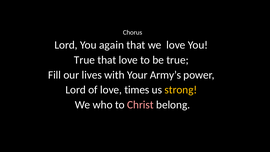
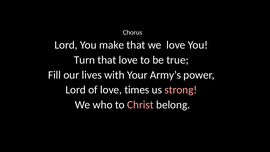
again: again -> make
True at (84, 60): True -> Turn
strong colour: yellow -> pink
